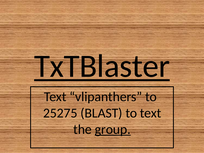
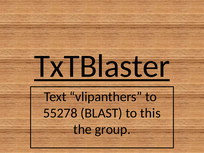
25275: 25275 -> 55278
to text: text -> this
group underline: present -> none
